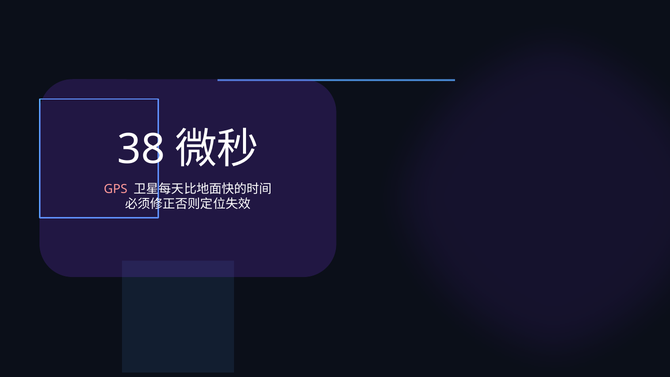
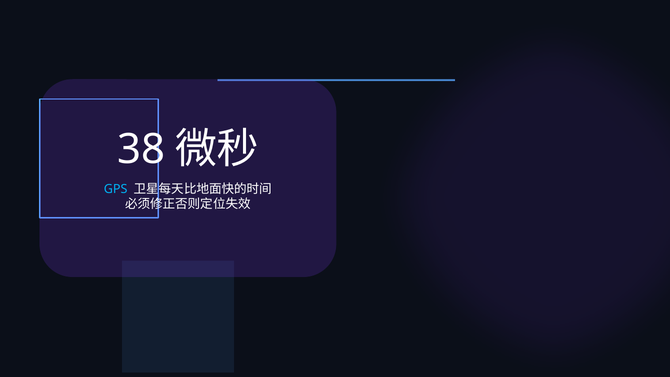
GPS colour: pink -> light blue
